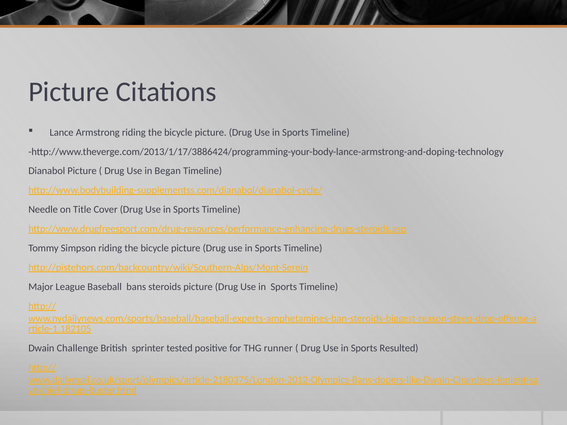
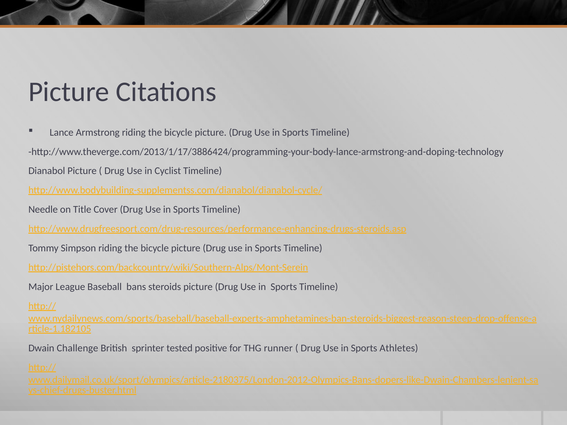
Began: Began -> Cyclist
Resulted: Resulted -> Athletes
